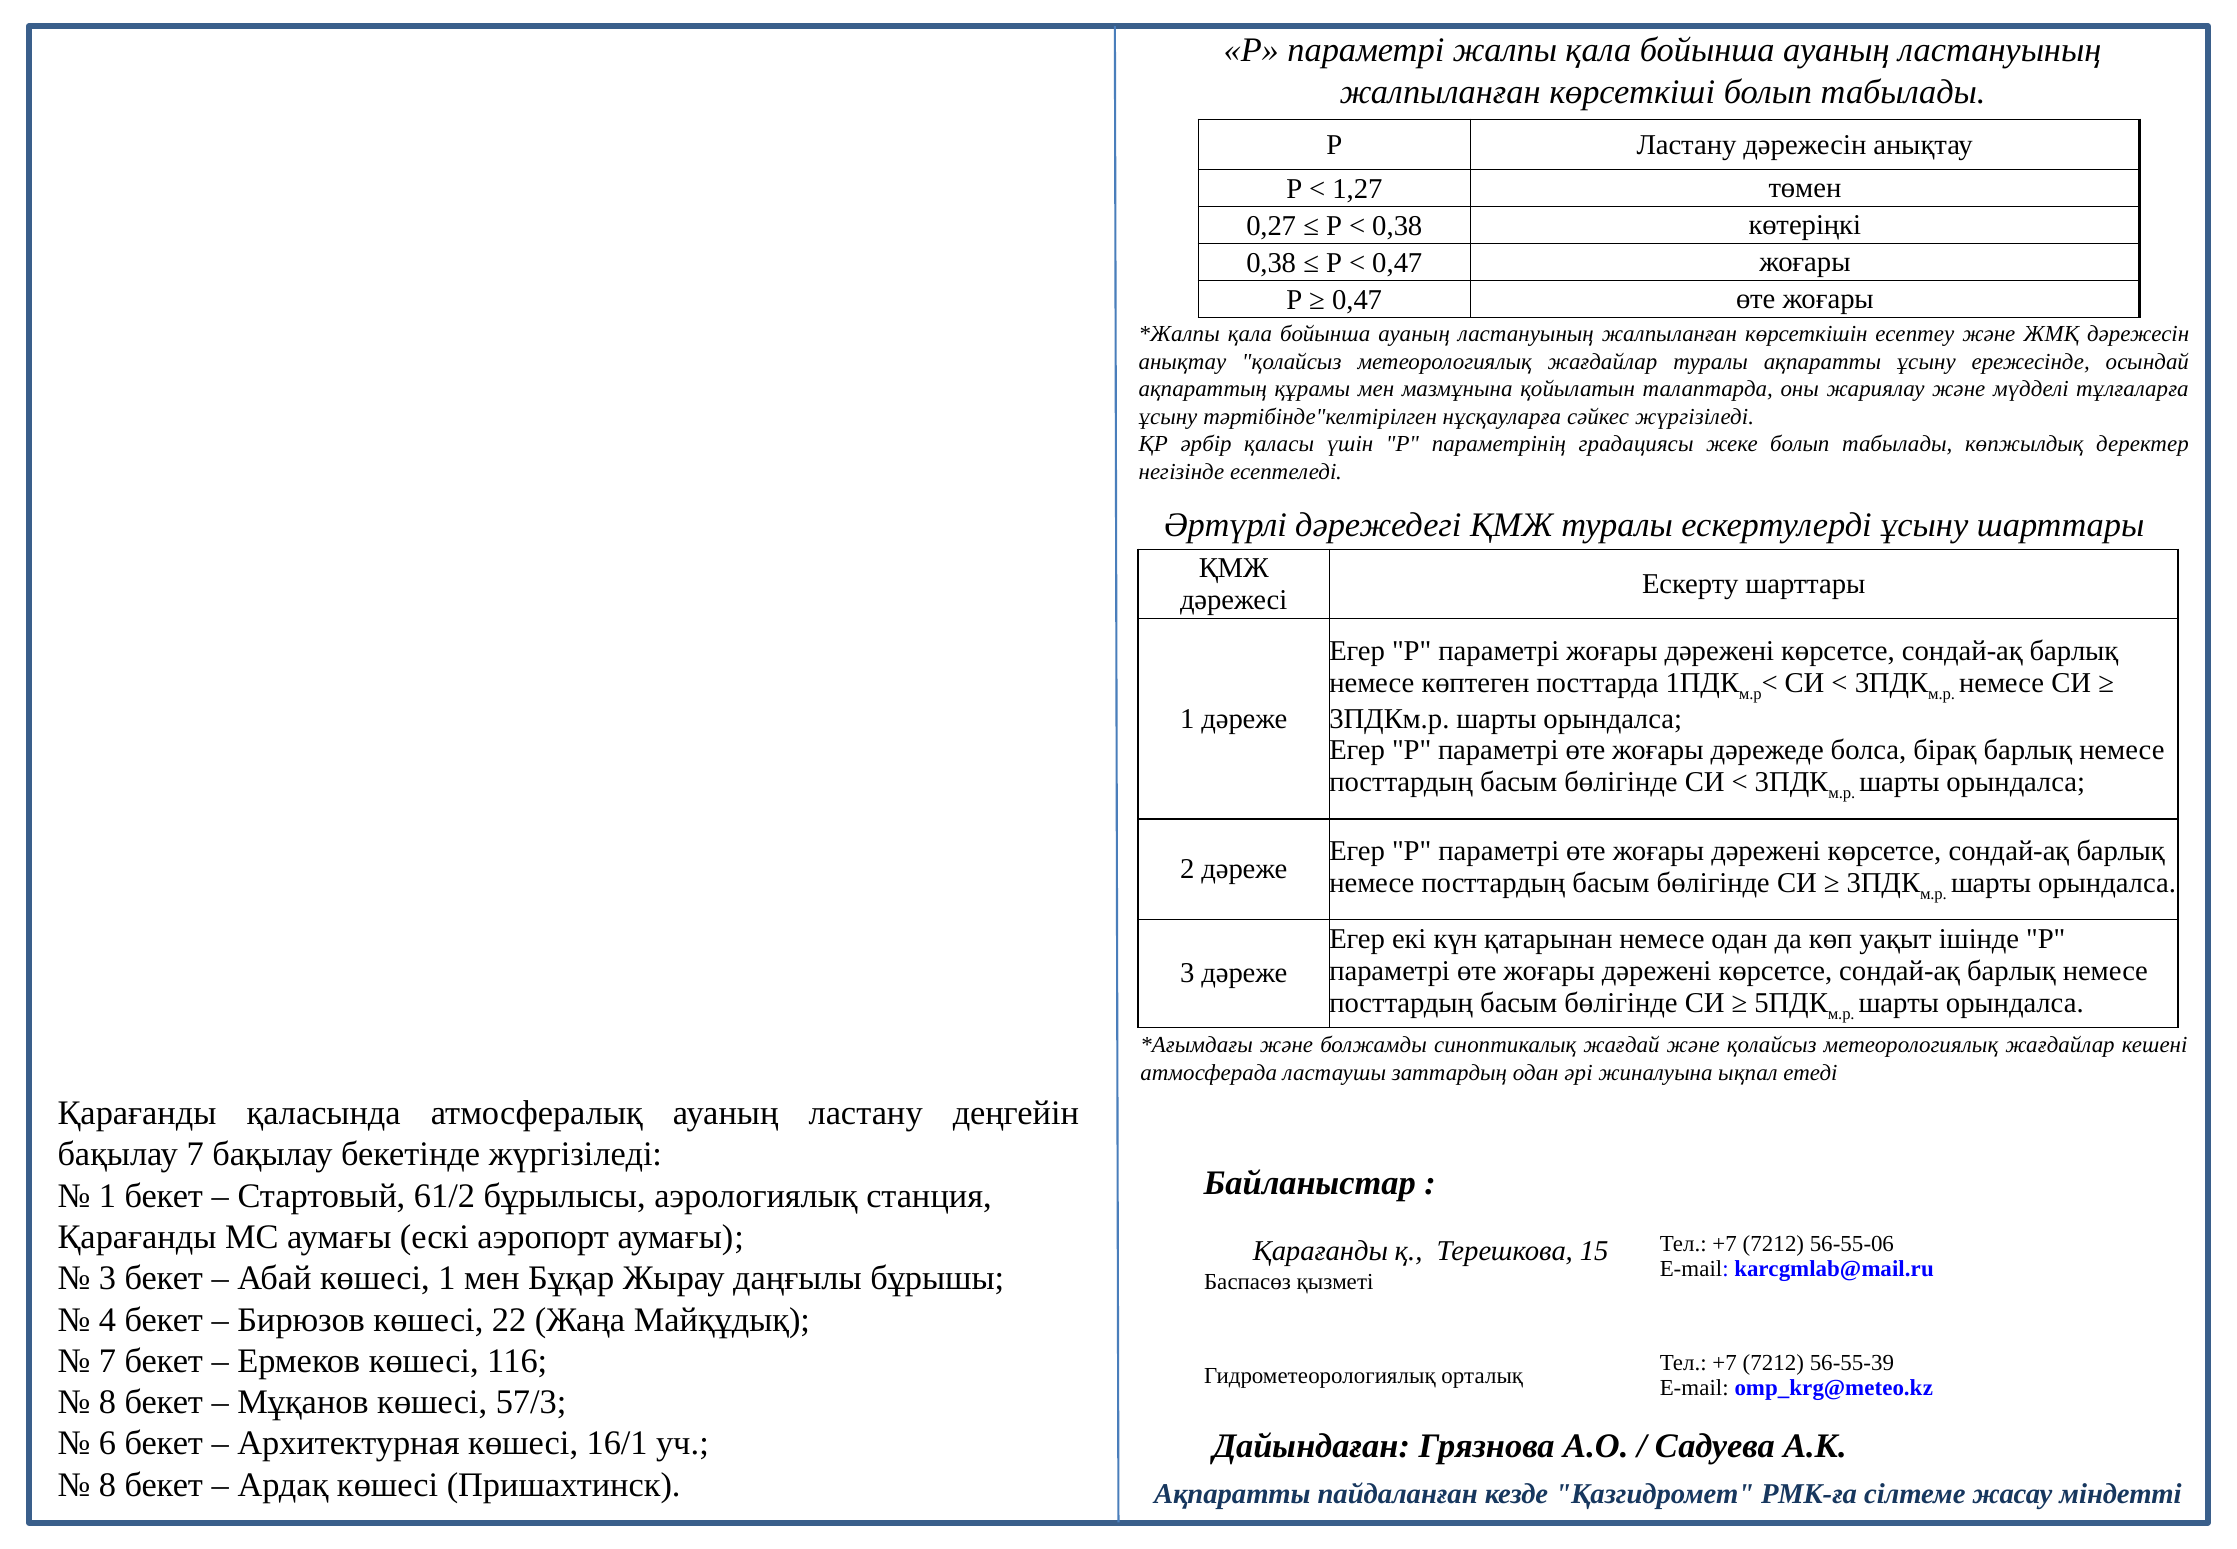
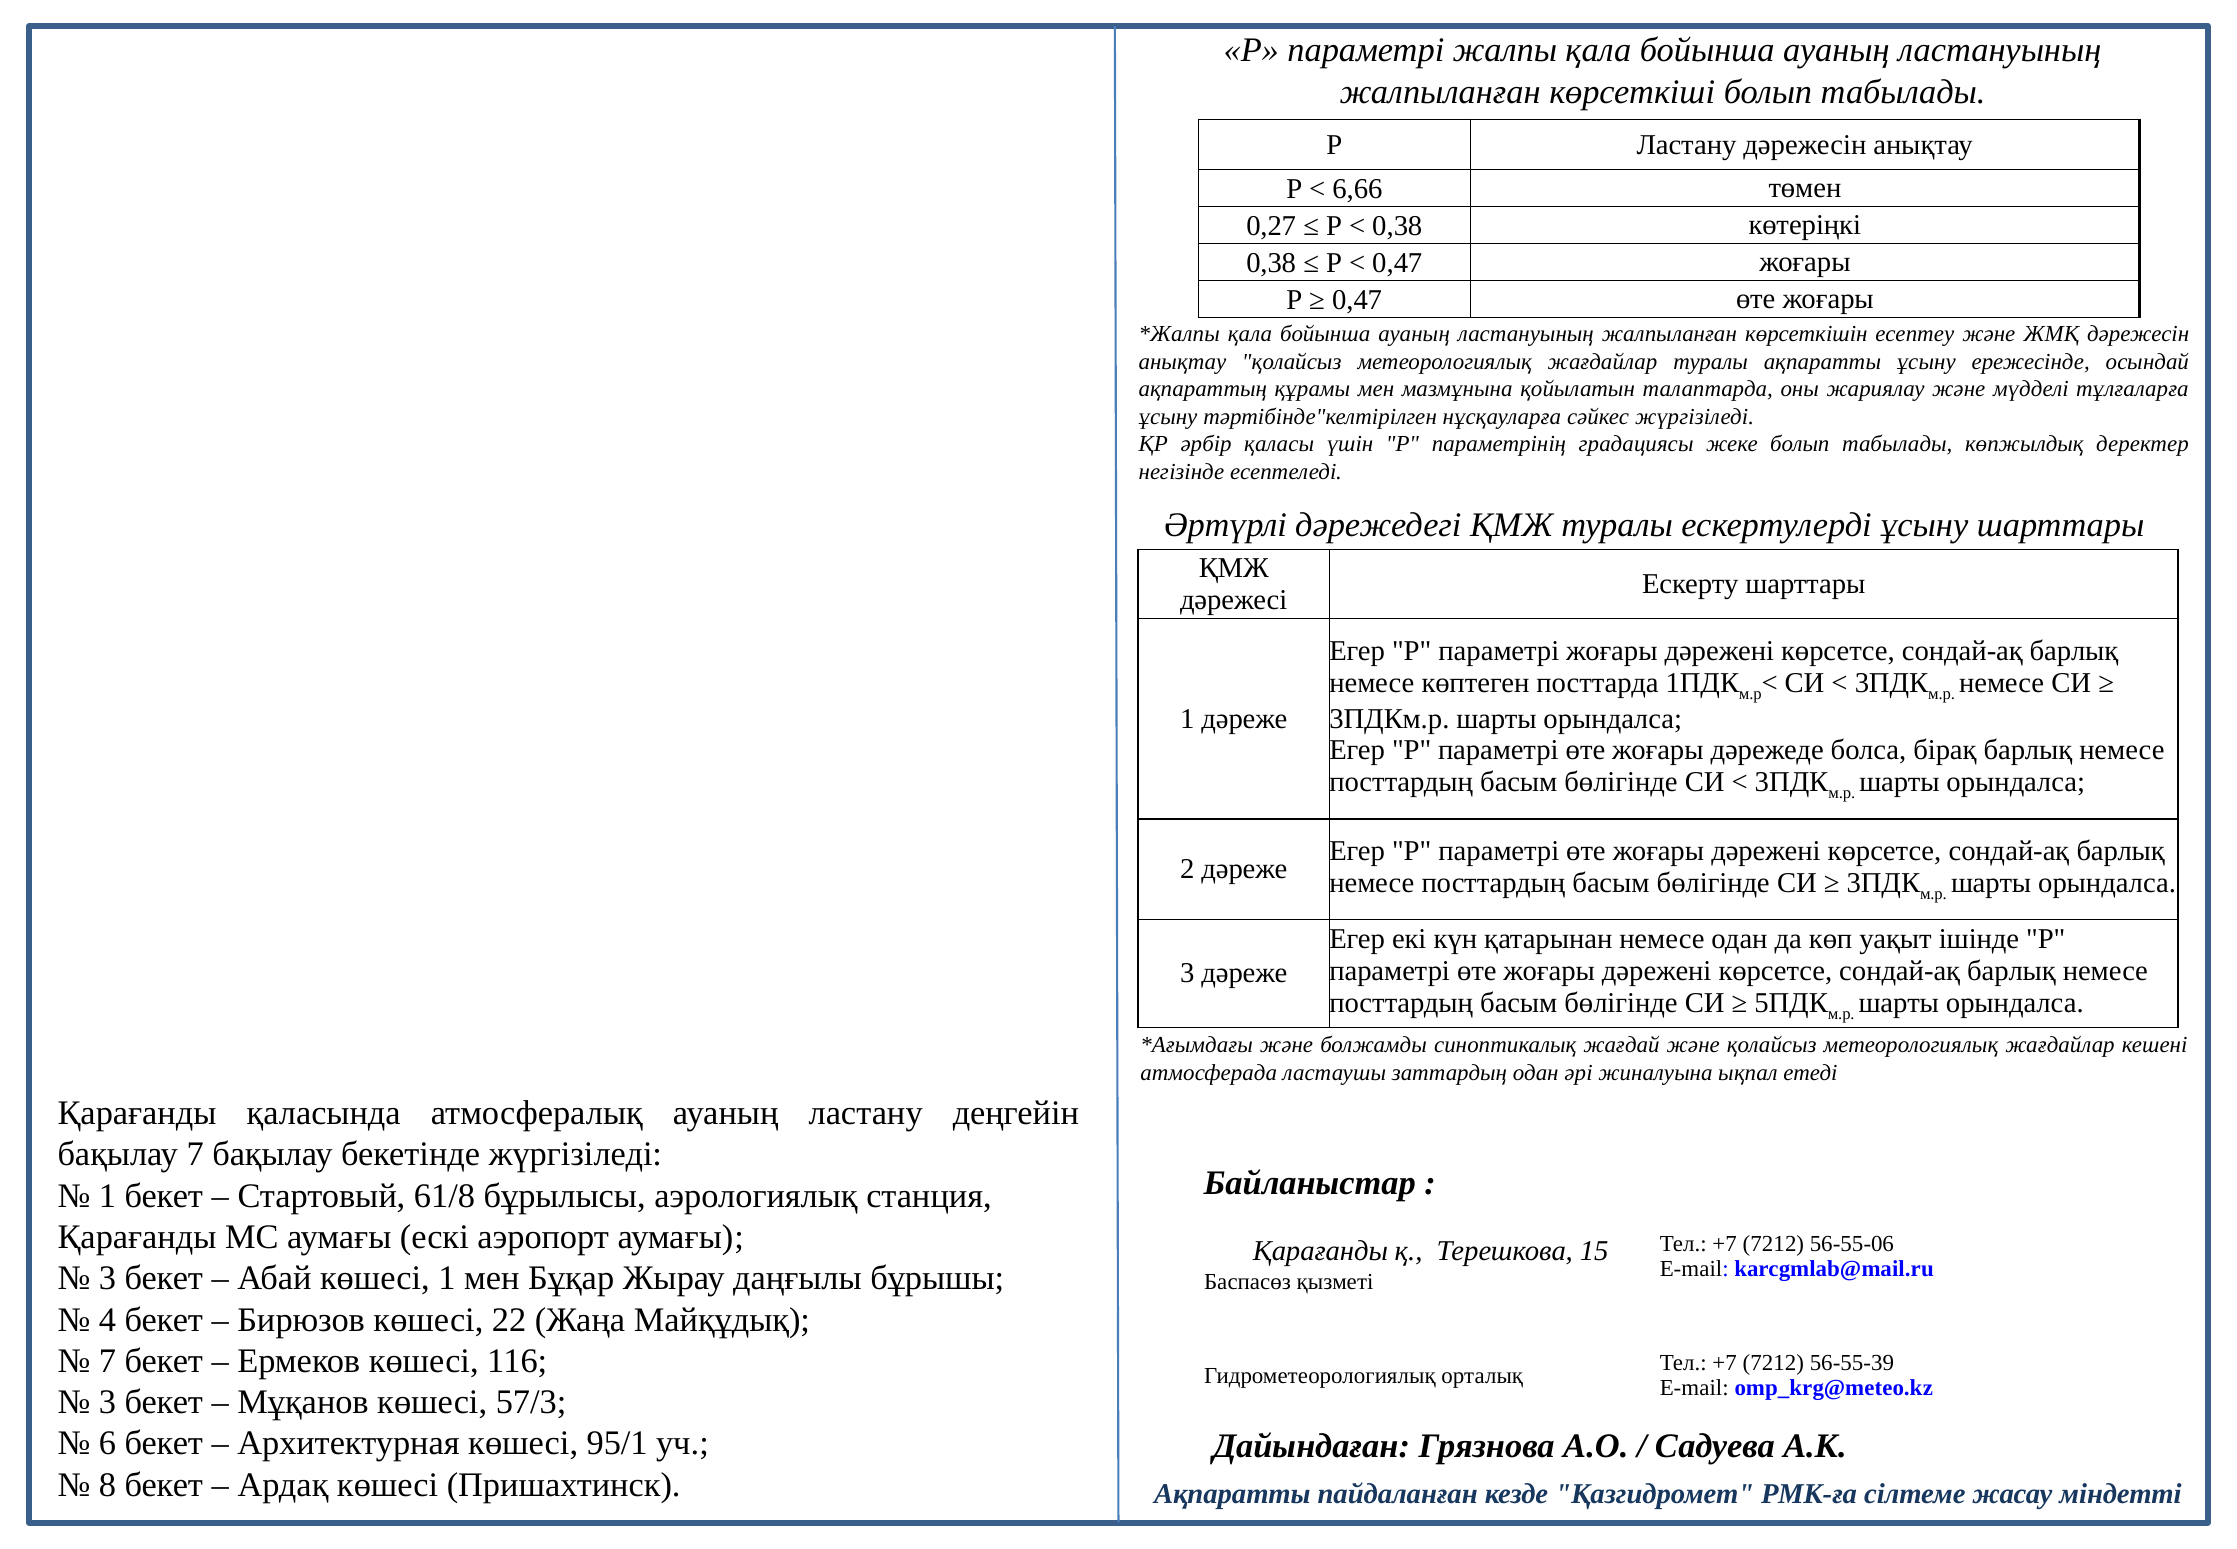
1,27: 1,27 -> 6,66
61/2: 61/2 -> 61/8
8 at (108, 1402): 8 -> 3
16/1: 16/1 -> 95/1
